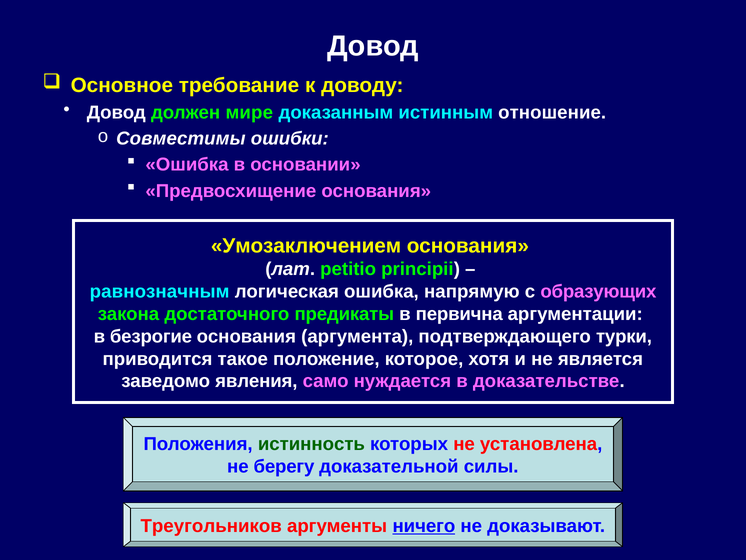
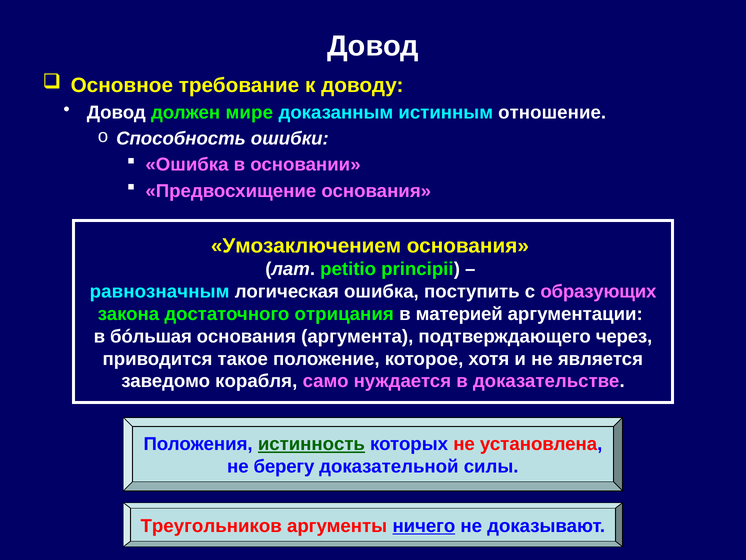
Совместимы: Совместимы -> Способность
напрямую: напрямую -> поступить
предикаты: предикаты -> отрицания
первична: первична -> материей
безрогие: безрогие -> бóльшая
турки: турки -> через
явления: явления -> корабля
истинность underline: none -> present
